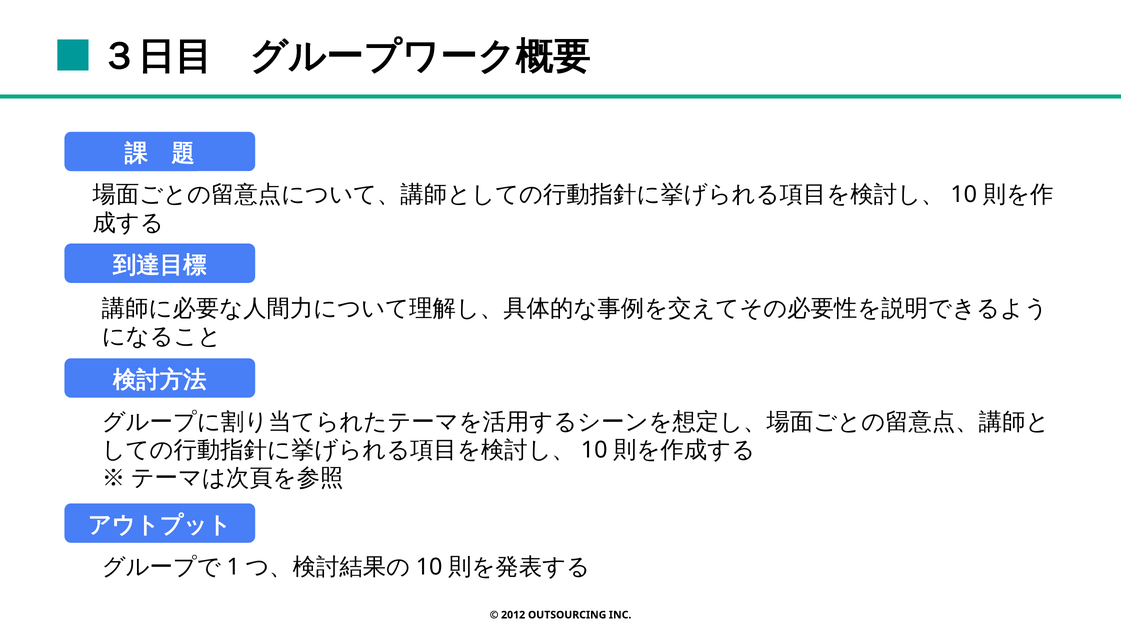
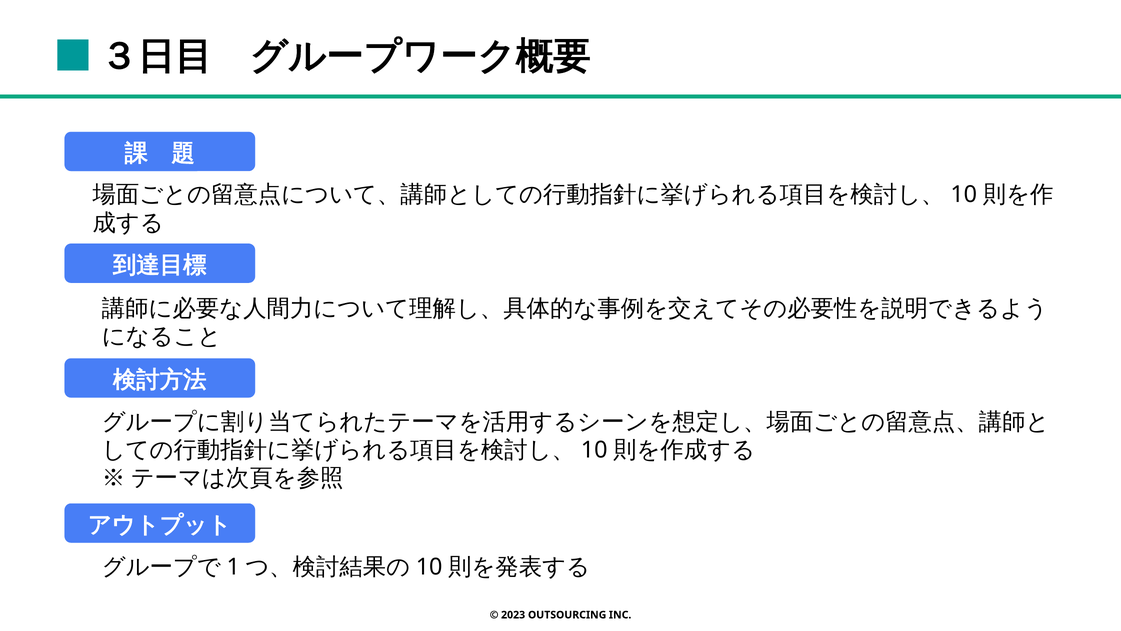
2012: 2012 -> 2023
